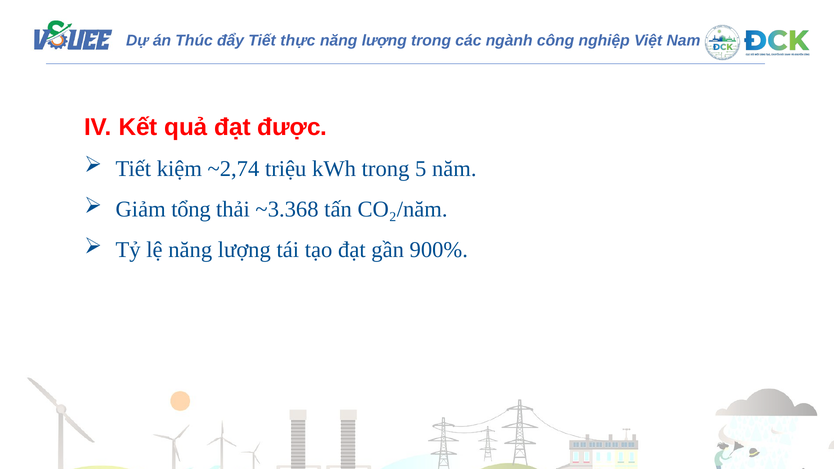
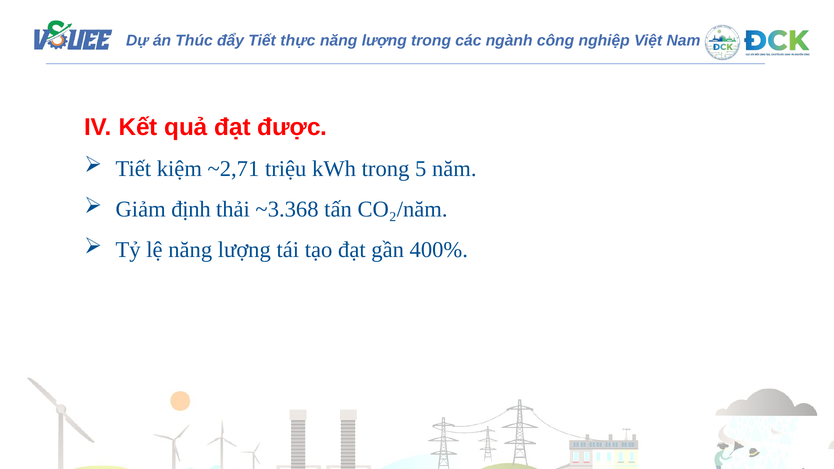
~2,74: ~2,74 -> ~2,71
tổng: tổng -> định
900%: 900% -> 400%
